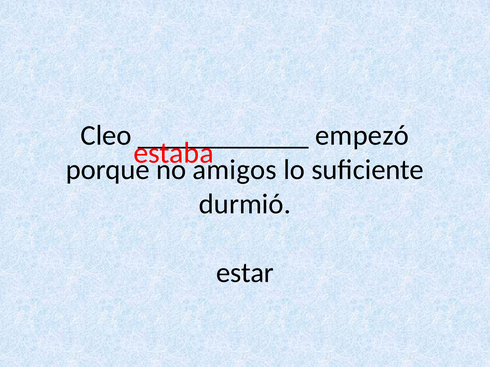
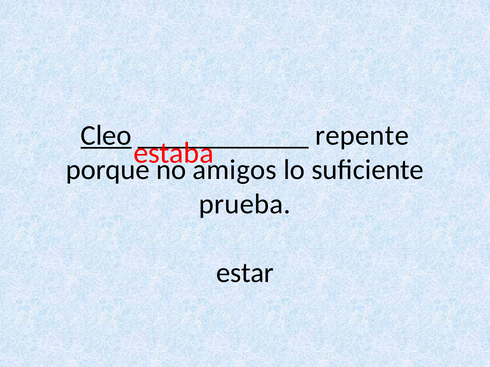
Cleo underline: none -> present
empezó: empezó -> repente
durmió: durmió -> prueba
